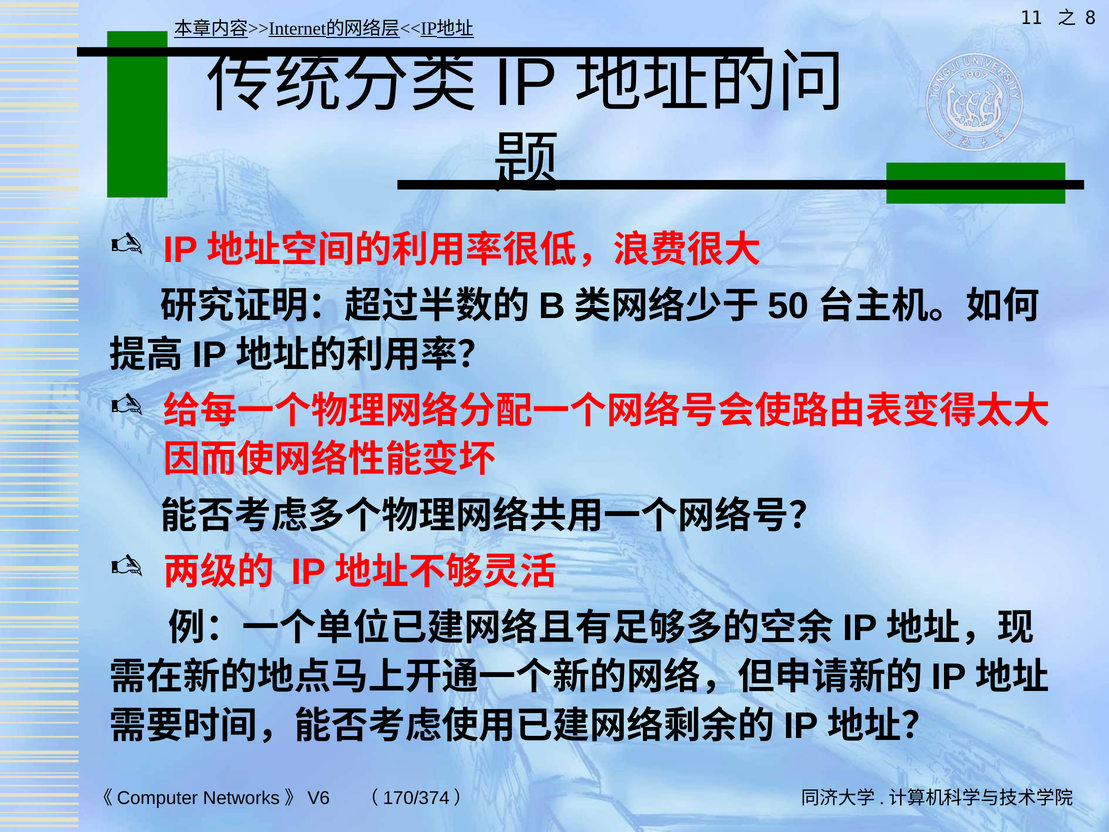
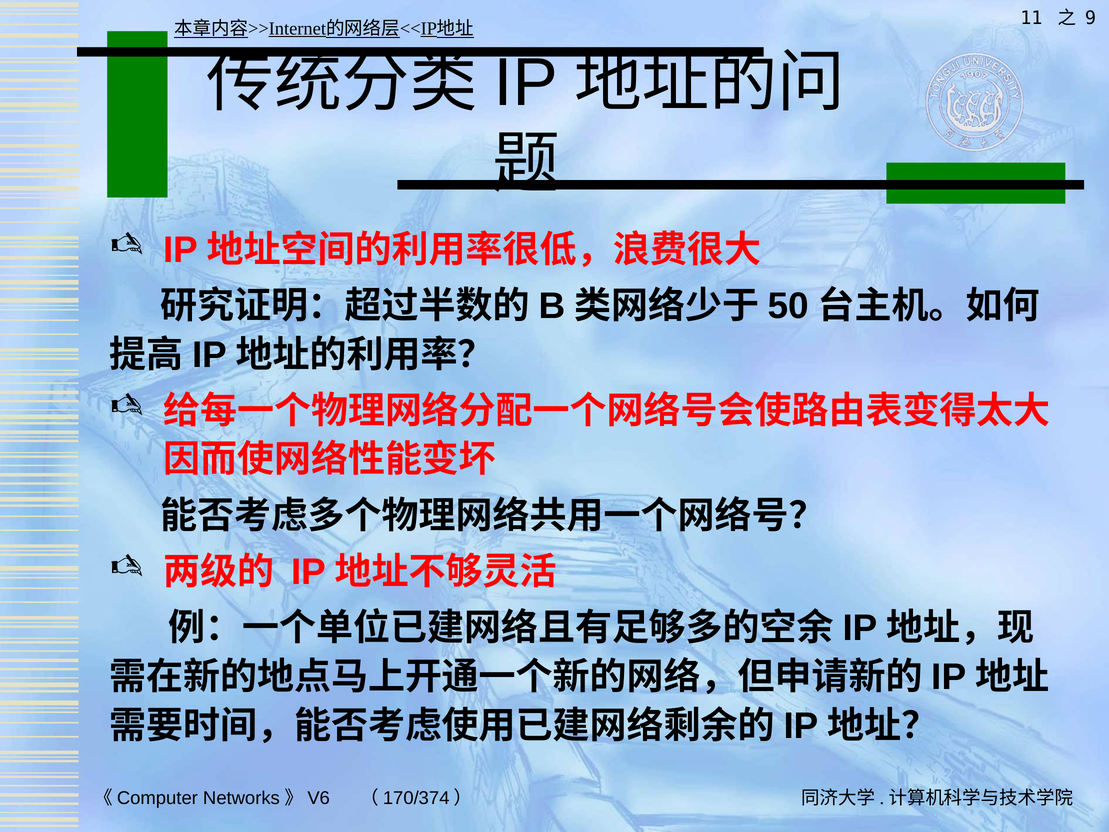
8: 8 -> 9
